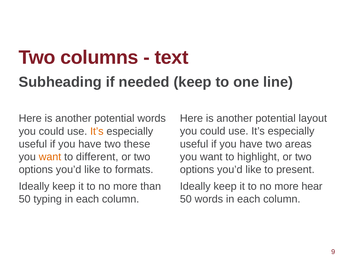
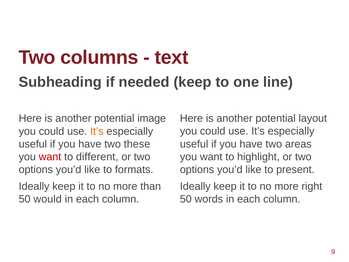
potential words: words -> image
want at (50, 157) colour: orange -> red
hear: hear -> right
typing: typing -> would
